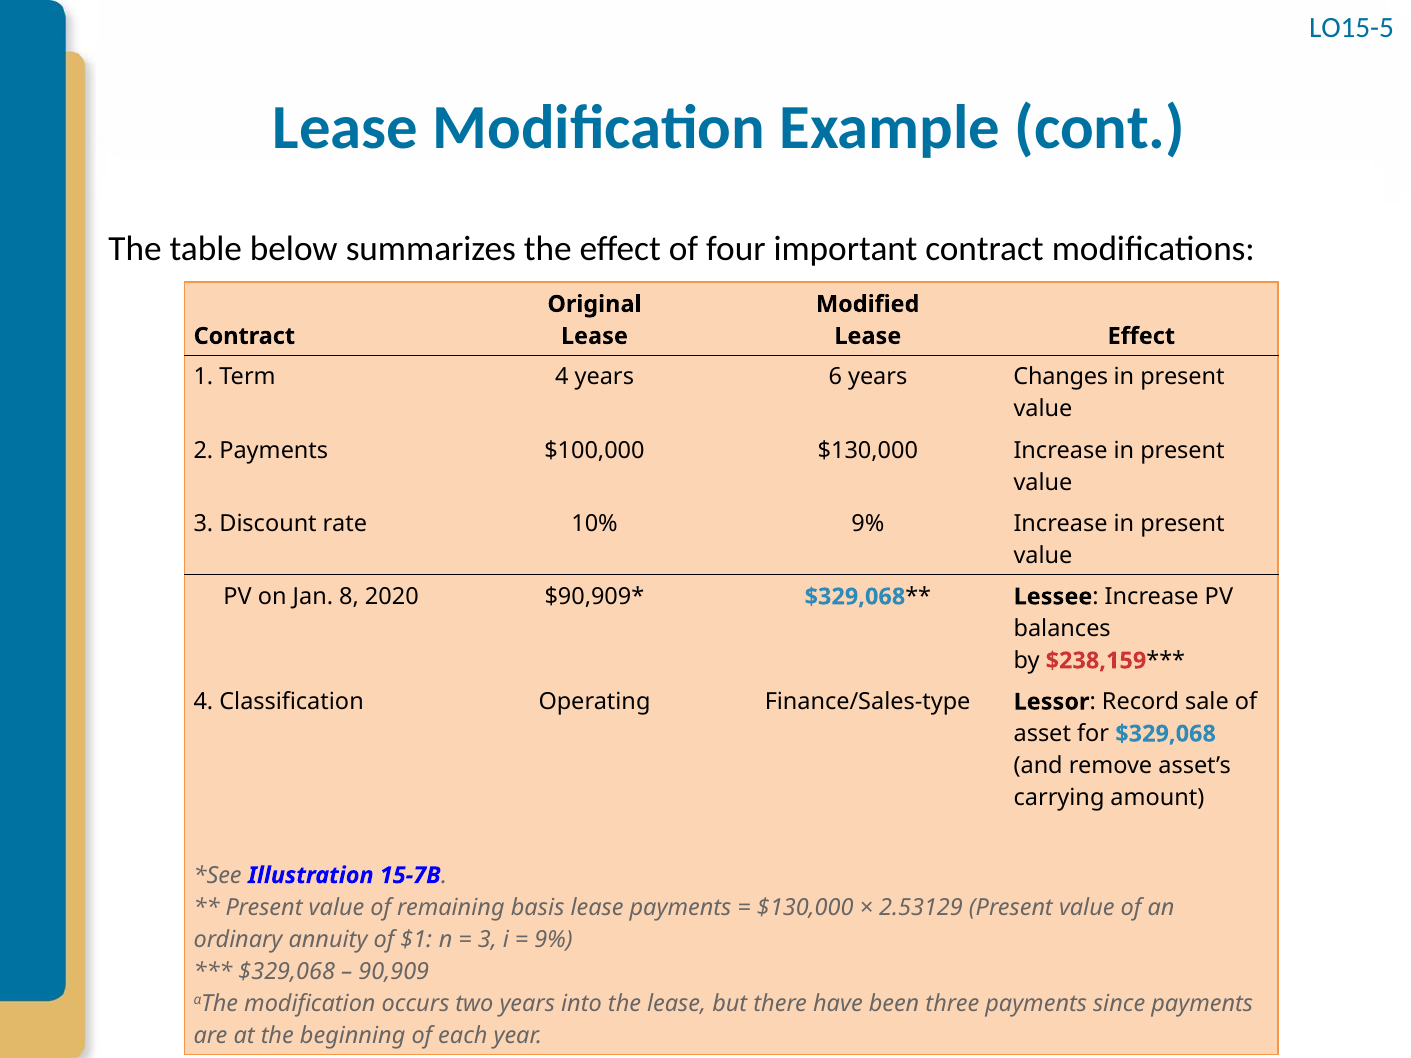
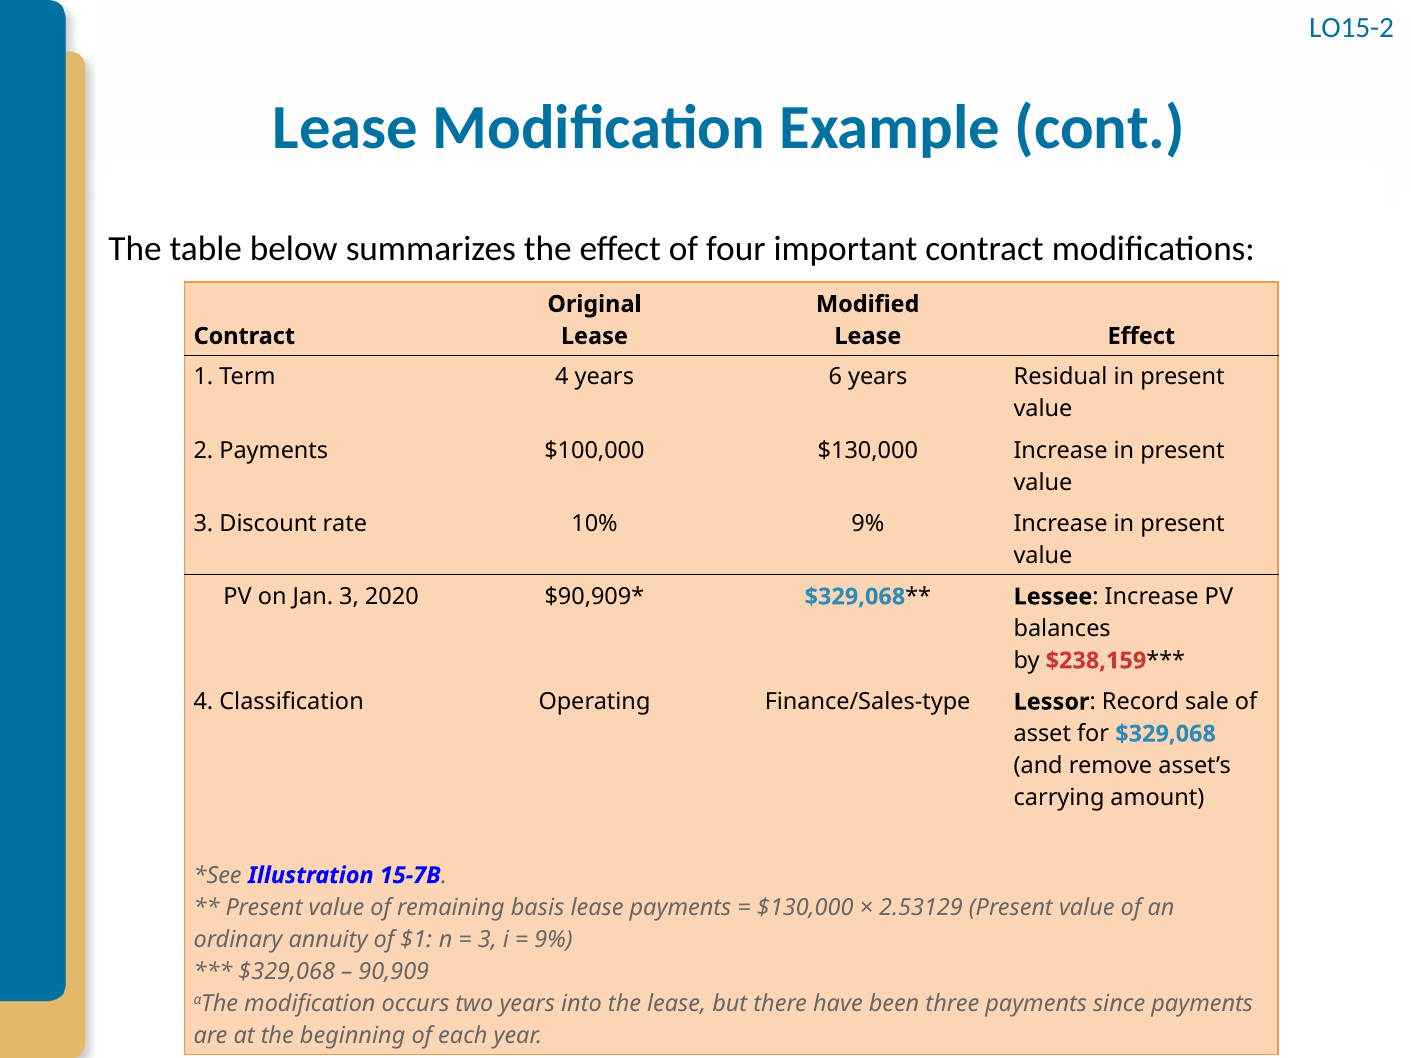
LO15-5: LO15-5 -> LO15-2
Changes: Changes -> Residual
Jan 8: 8 -> 3
